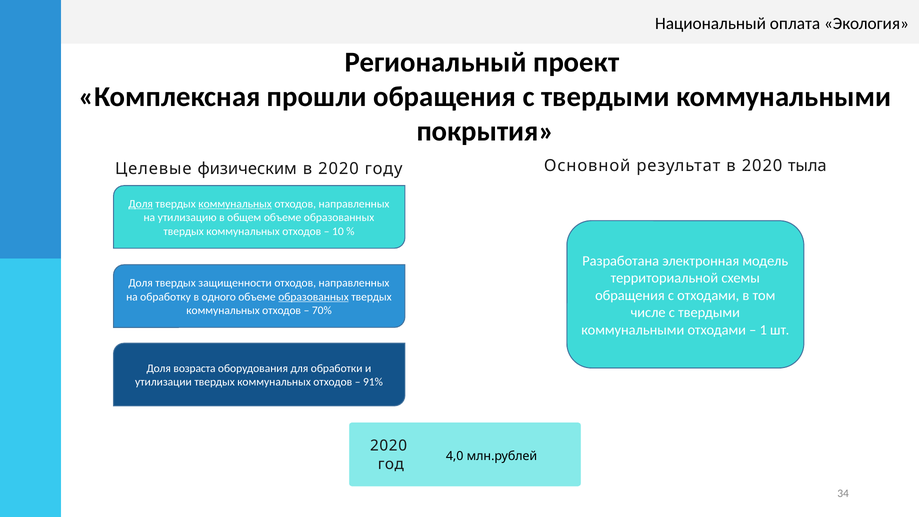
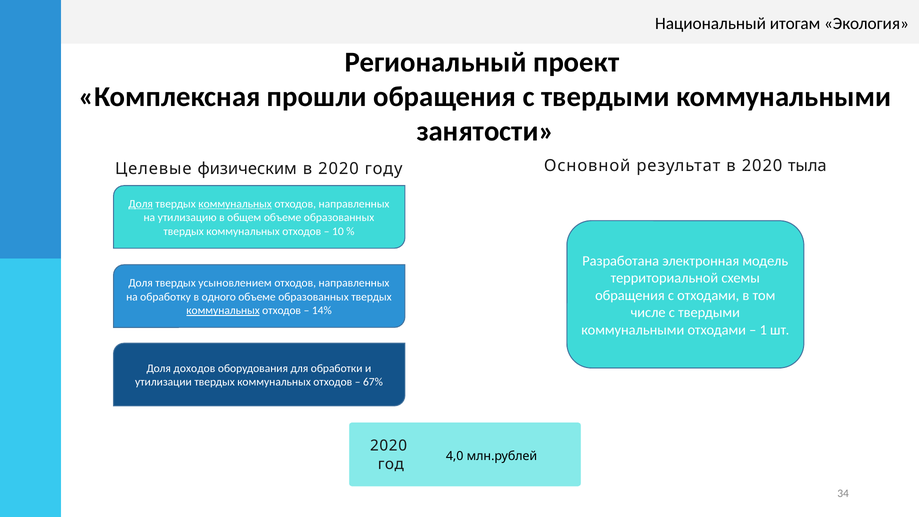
оплата: оплата -> итогам
покрытия: покрытия -> занятости
защищенности: защищенности -> усыновлением
образованных at (314, 297) underline: present -> none
коммунальных at (223, 311) underline: none -> present
70%: 70% -> 14%
возраста: возраста -> доходов
91%: 91% -> 67%
